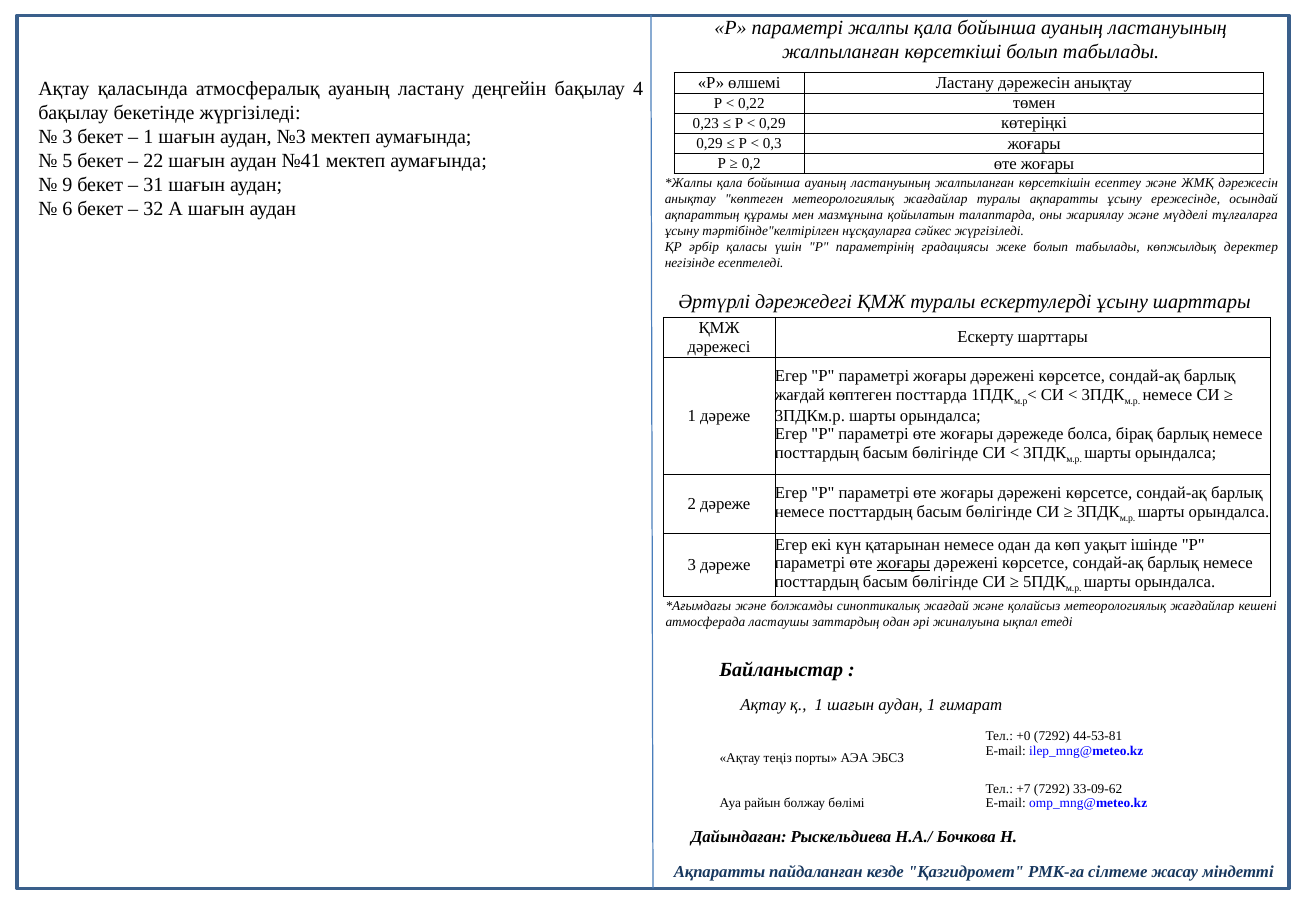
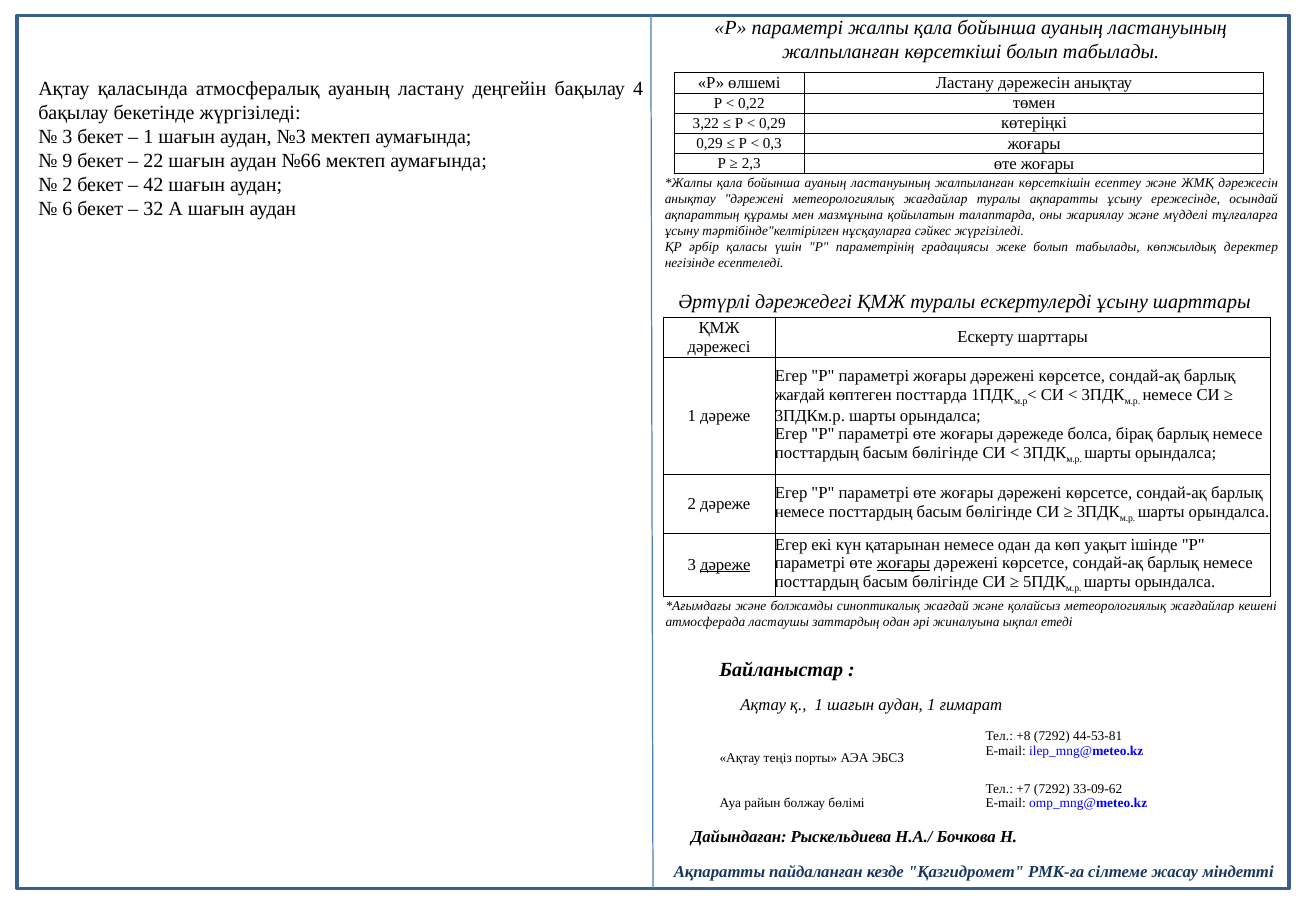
0,23: 0,23 -> 3,22
5: 5 -> 9
№41: №41 -> №66
0,2: 0,2 -> 2,3
9 at (67, 185): 9 -> 2
31: 31 -> 42
анықтау көптеген: көптеген -> дәрежені
дәреже at (725, 565) underline: none -> present
+0: +0 -> +8
